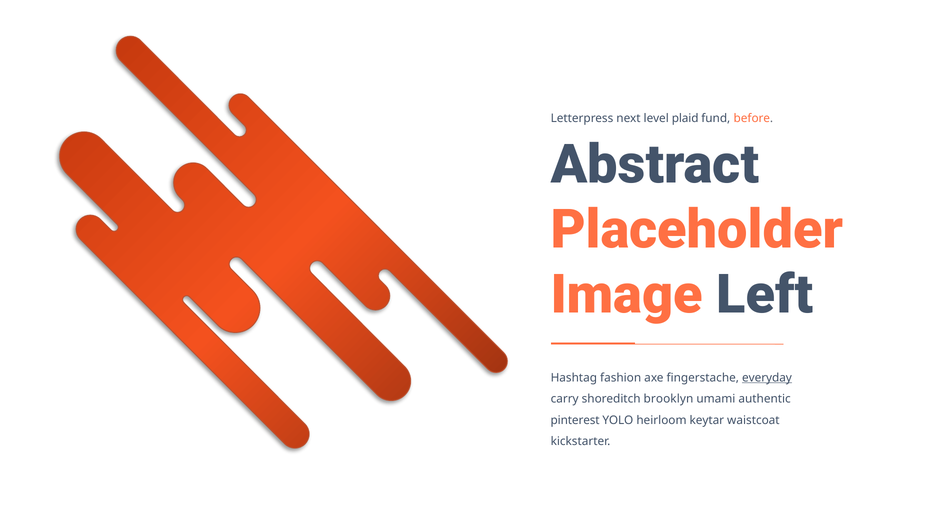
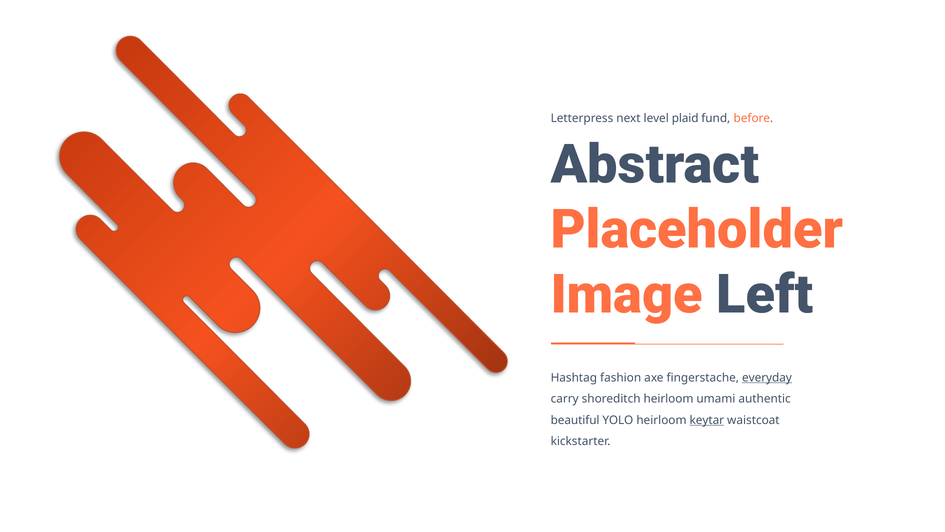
shoreditch brooklyn: brooklyn -> heirloom
pinterest: pinterest -> beautiful
keytar underline: none -> present
